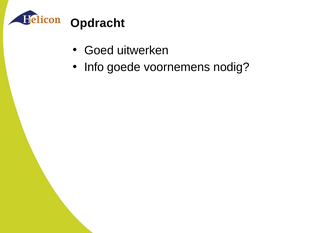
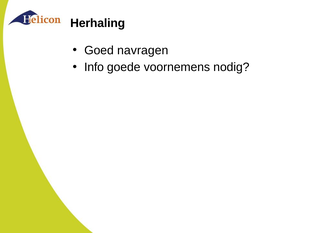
Opdracht: Opdracht -> Herhaling
uitwerken: uitwerken -> navragen
